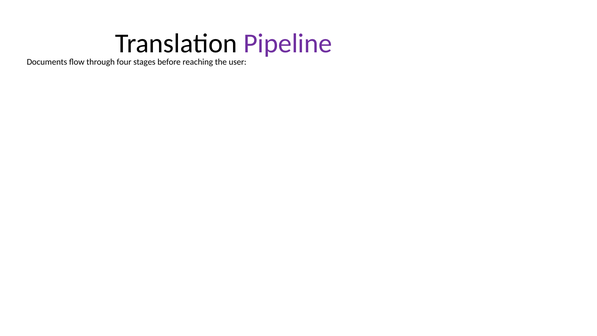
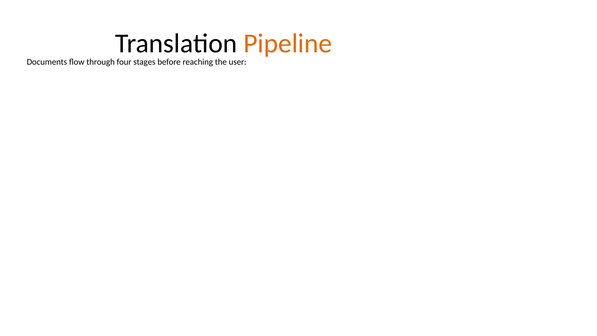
Pipeline colour: purple -> orange
